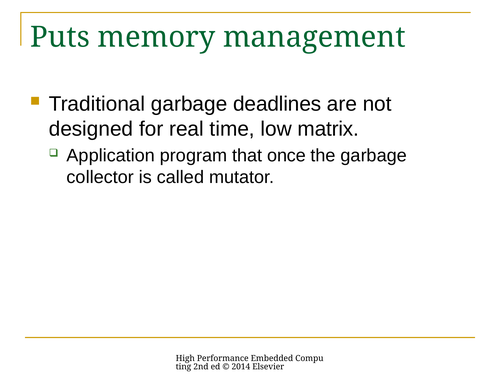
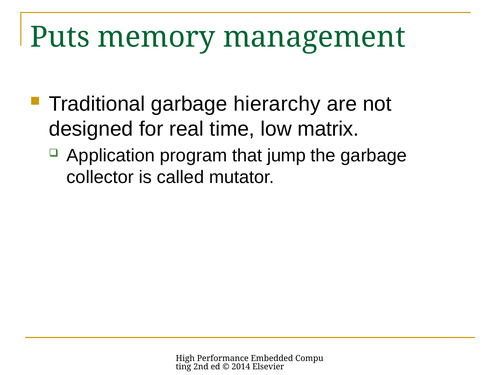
deadlines: deadlines -> hierarchy
once: once -> jump
